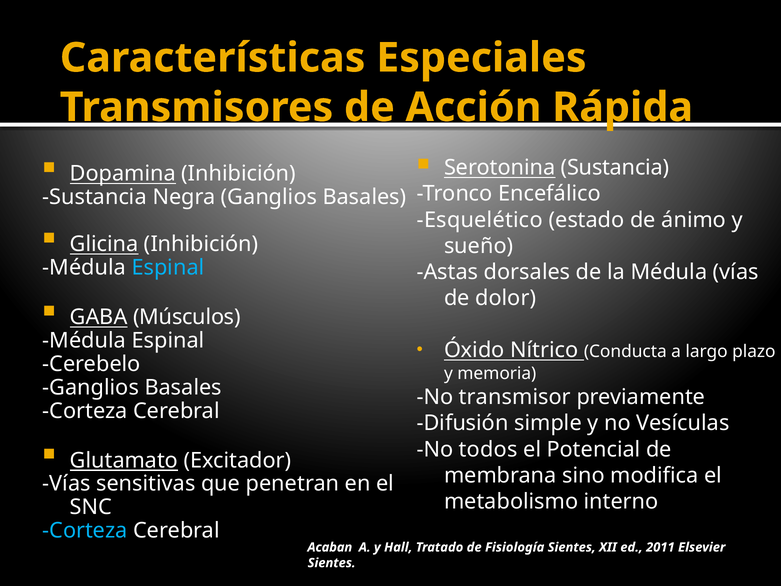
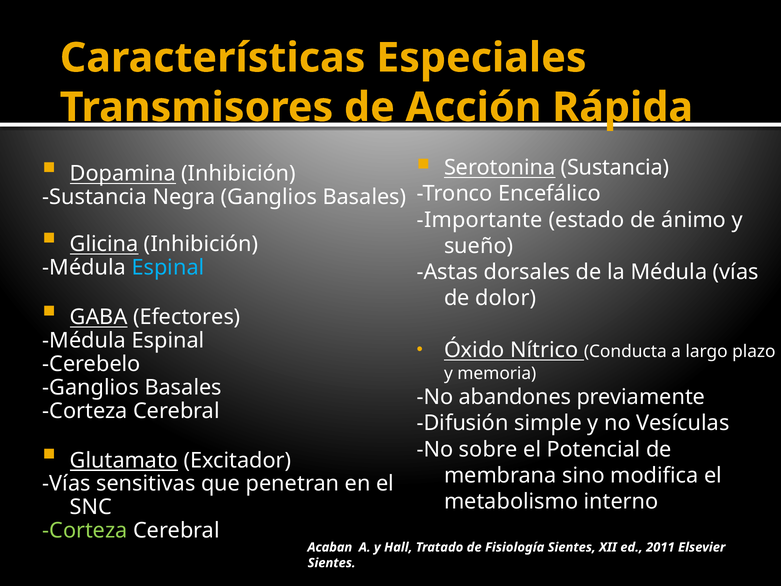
Esquelético: Esquelético -> Importante
Músculos: Músculos -> Efectores
transmisor: transmisor -> abandones
todos: todos -> sobre
Corteza at (85, 530) colour: light blue -> light green
